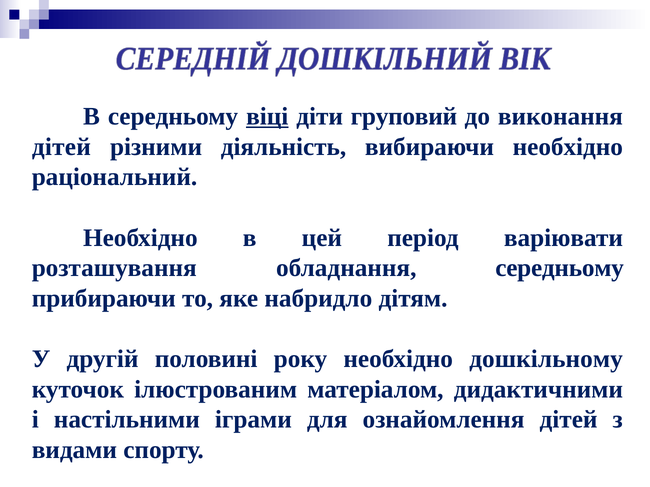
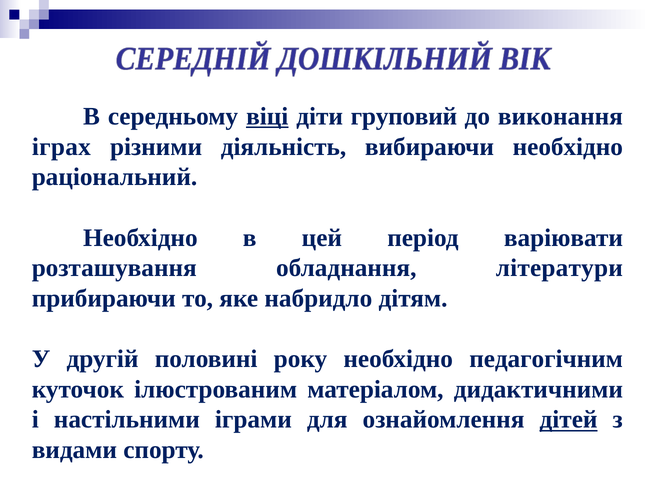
дітей at (61, 147): дітей -> іграх
обладнання середньому: середньому -> літератури
дошкільному: дошкільному -> педагогічним
дітей at (569, 420) underline: none -> present
